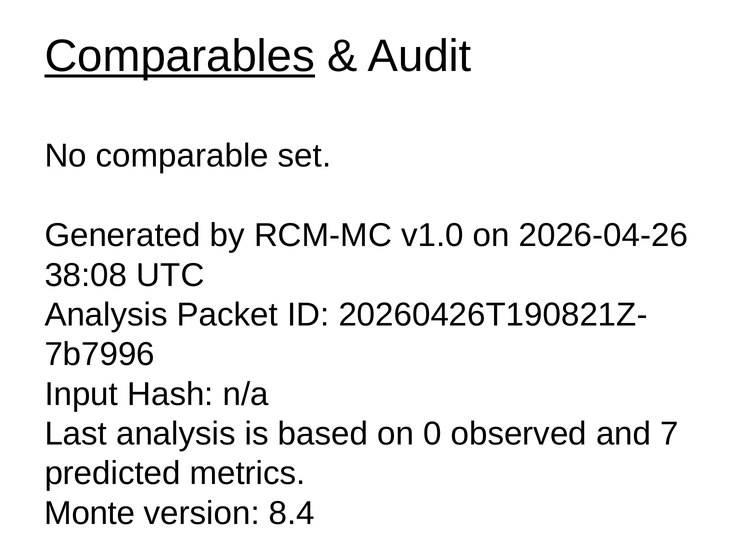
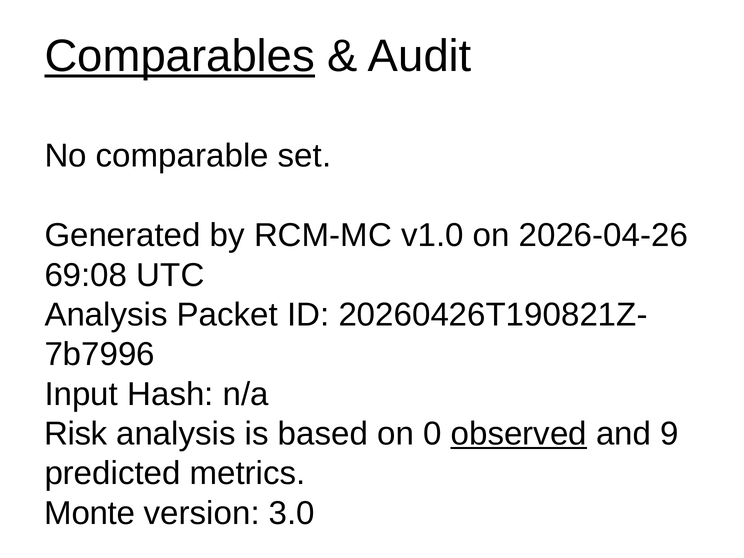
38:08: 38:08 -> 69:08
Last: Last -> Risk
observed underline: none -> present
7: 7 -> 9
8.4: 8.4 -> 3.0
